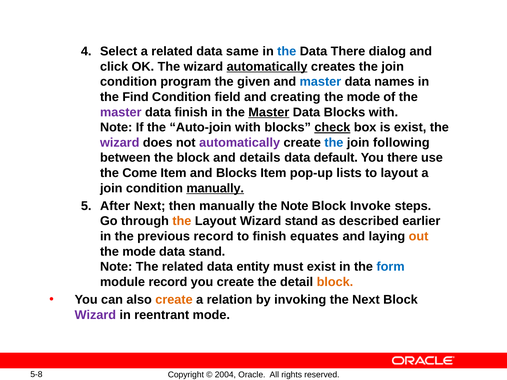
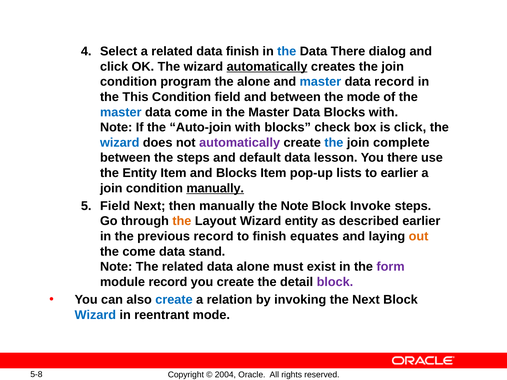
data same: same -> finish
the given: given -> alone
data names: names -> record
Find: Find -> This
and creating: creating -> between
master at (121, 112) colour: purple -> blue
data finish: finish -> come
Master at (269, 112) underline: present -> none
check underline: present -> none
is exist: exist -> click
wizard at (120, 143) colour: purple -> blue
following: following -> complete
the block: block -> steps
details: details -> default
default: default -> lesson
the Come: Come -> Entity
to layout: layout -> earlier
5 After: After -> Field
Wizard stand: stand -> entity
mode at (139, 252): mode -> come
data entity: entity -> alone
form colour: blue -> purple
block at (335, 282) colour: orange -> purple
create at (174, 300) colour: orange -> blue
Wizard at (95, 315) colour: purple -> blue
